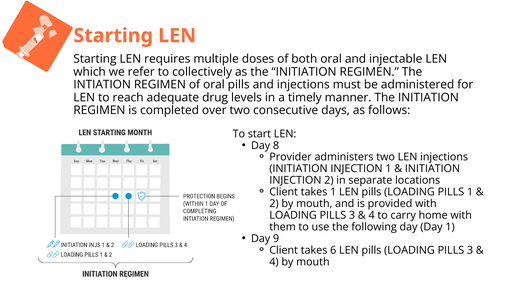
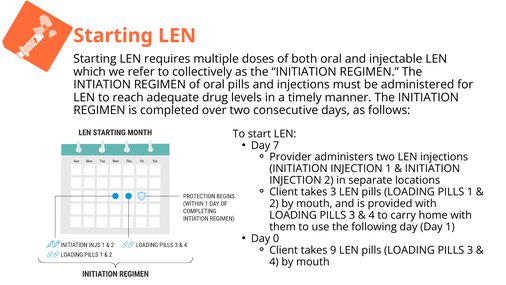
8: 8 -> 7
takes 1: 1 -> 3
9: 9 -> 0
6: 6 -> 9
